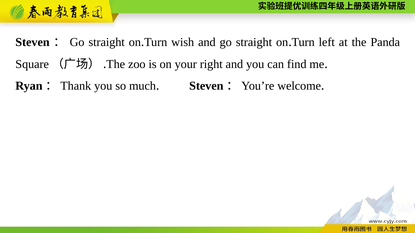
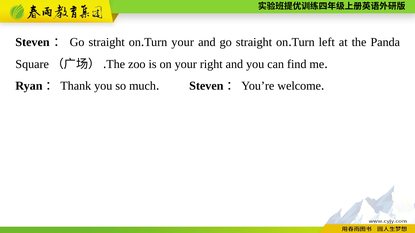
wish at (183, 42): wish -> your
